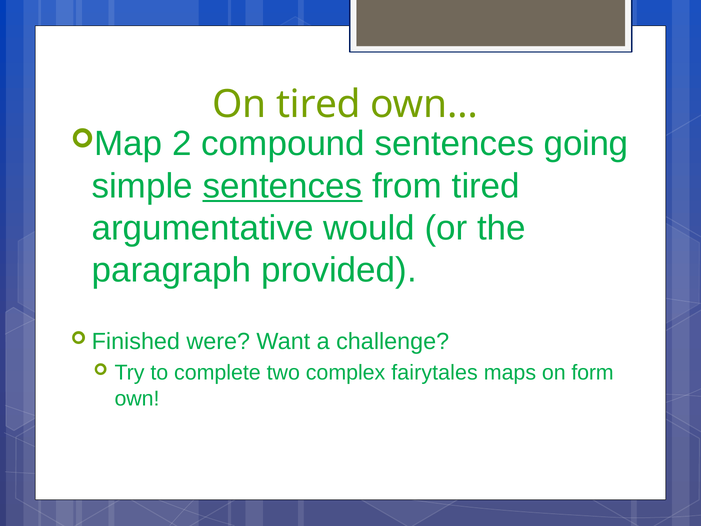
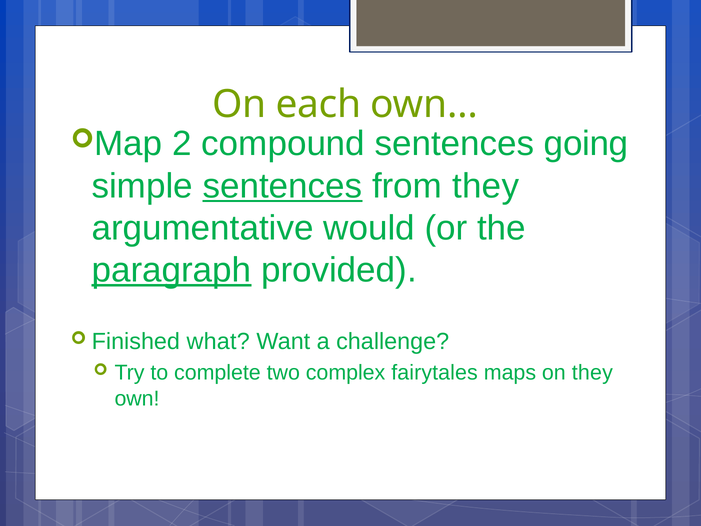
On tired: tired -> each
from tired: tired -> they
paragraph underline: none -> present
were: were -> what
on form: form -> they
